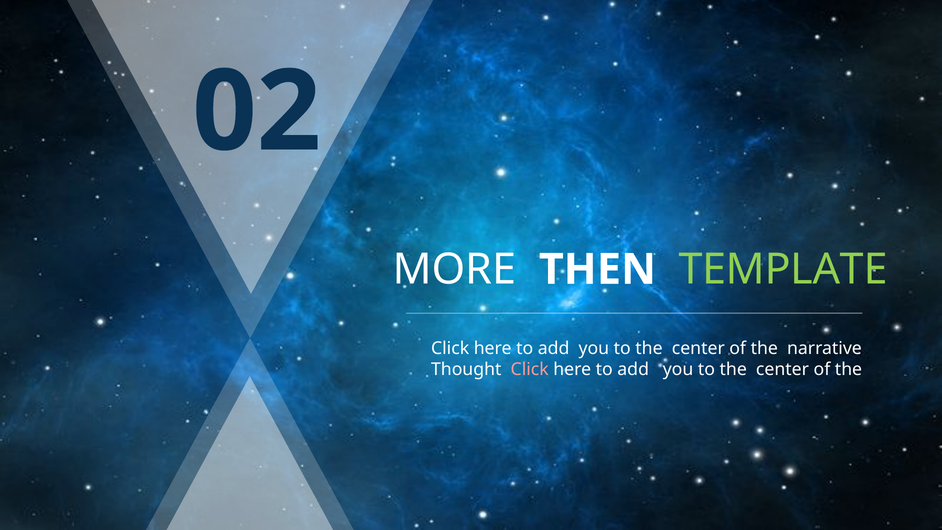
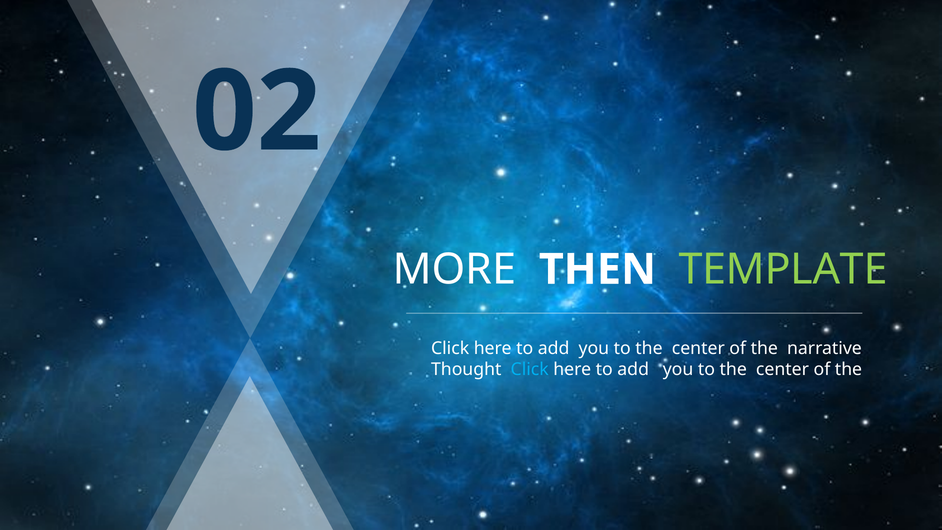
Click at (530, 370) colour: pink -> light blue
